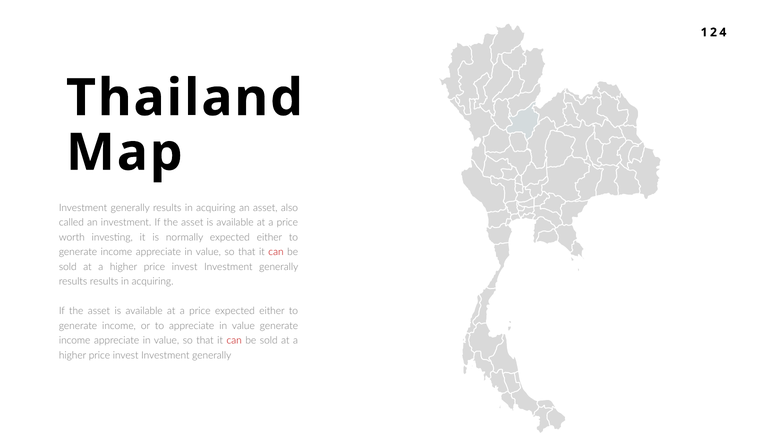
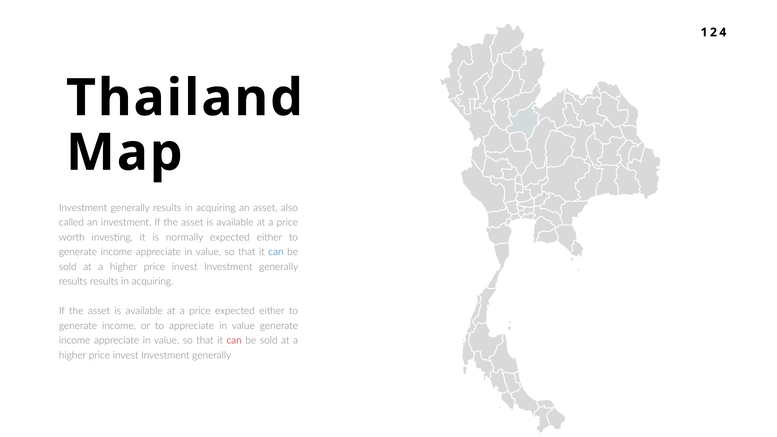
can at (276, 252) colour: red -> blue
